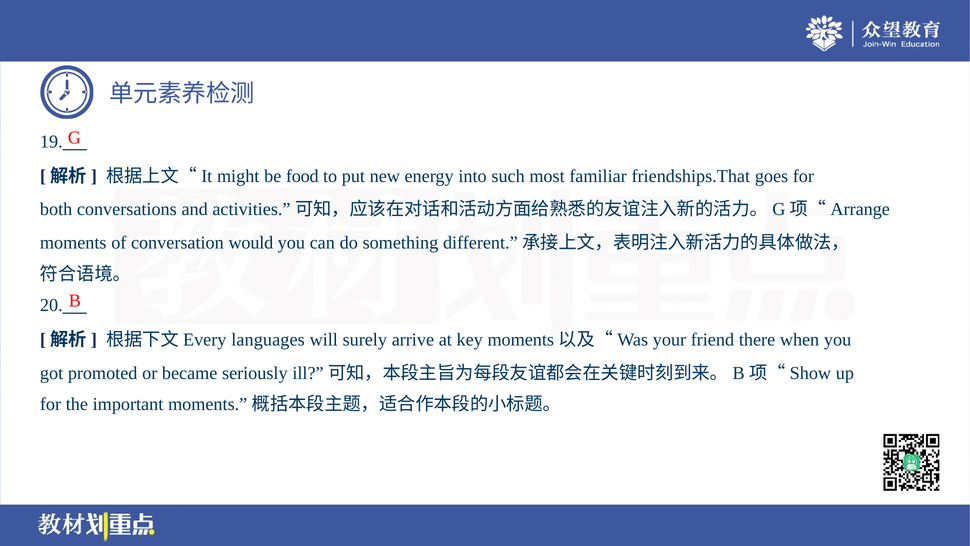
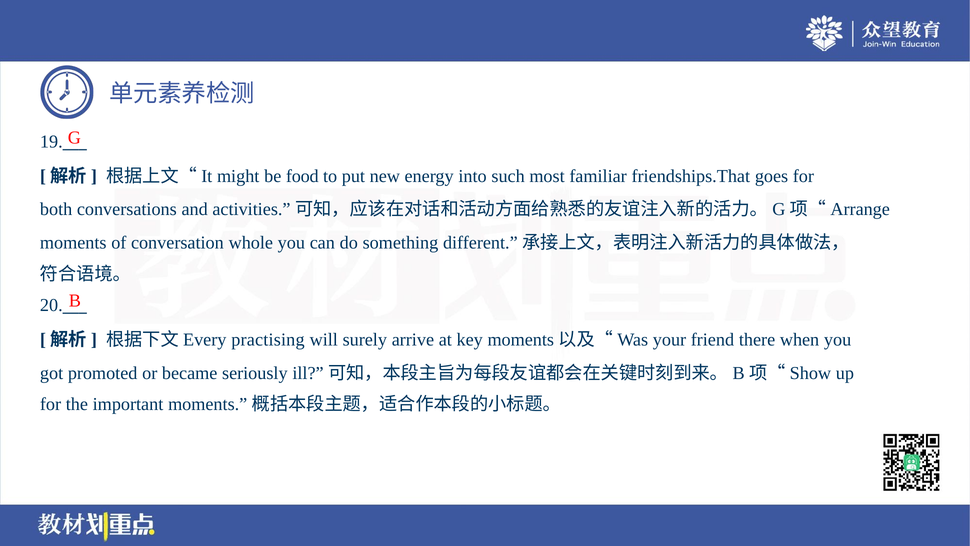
would: would -> whole
languages: languages -> practising
